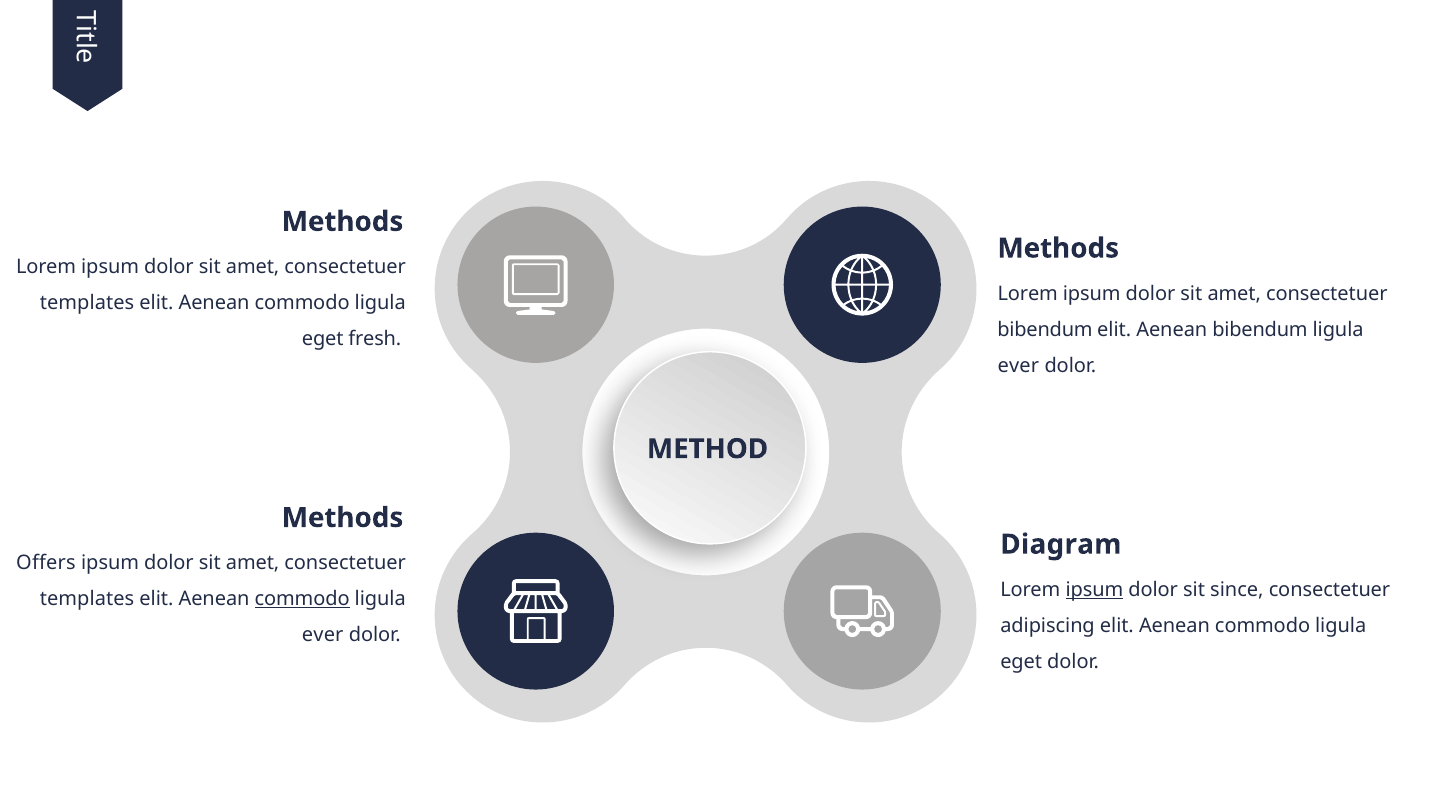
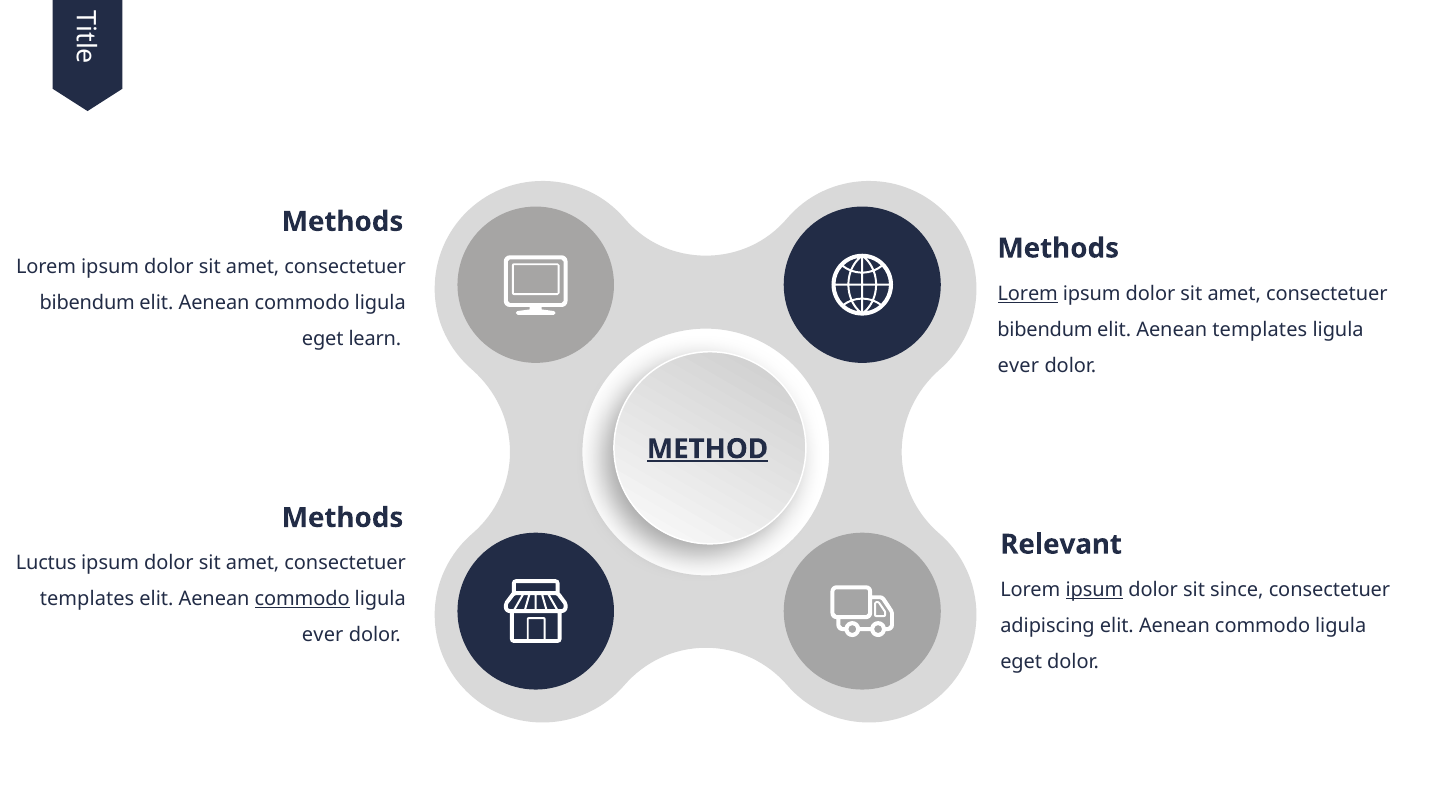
Lorem at (1028, 294) underline: none -> present
templates at (87, 303): templates -> bibendum
Aenean bibendum: bibendum -> templates
fresh: fresh -> learn
METHOD underline: none -> present
Diagram: Diagram -> Relevant
Offers: Offers -> Luctus
